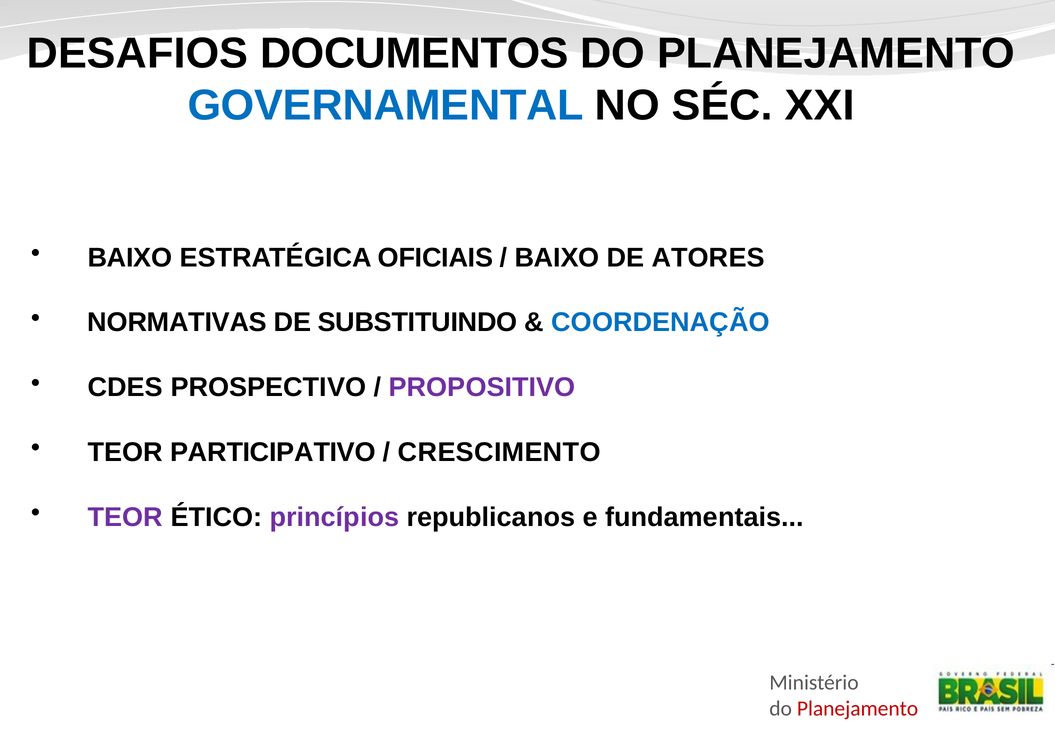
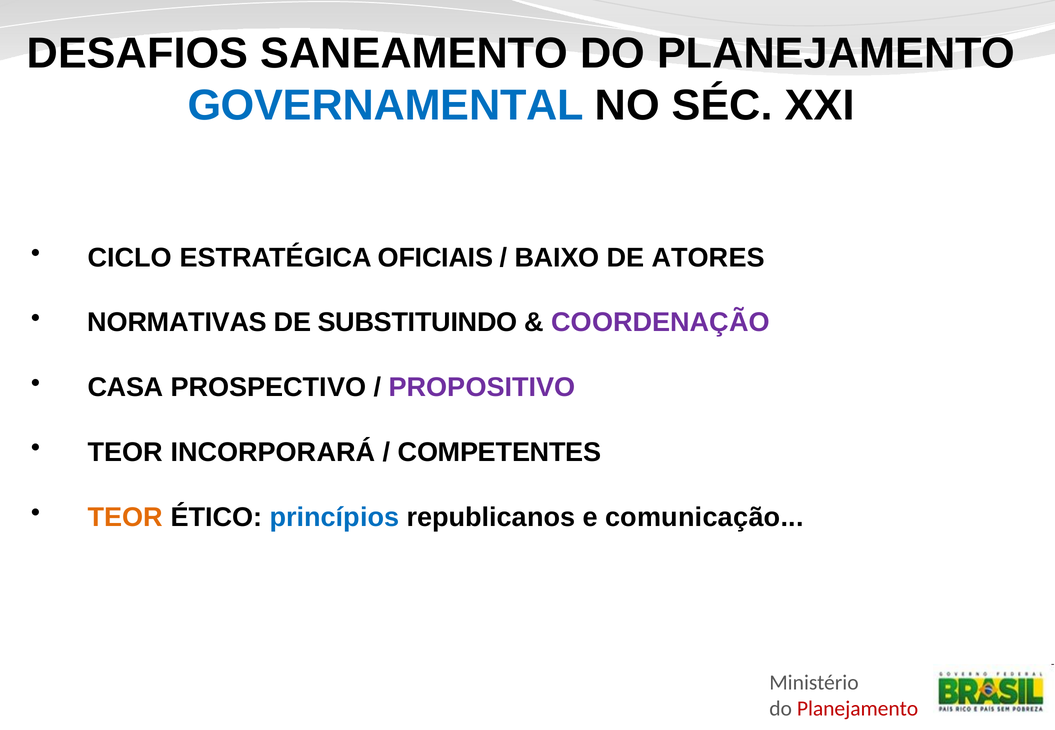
DOCUMENTOS: DOCUMENTOS -> SANEAMENTO
BAIXO at (130, 258): BAIXO -> CICLO
COORDENAÇÃO colour: blue -> purple
CDES: CDES -> CASA
PARTICIPATIVO: PARTICIPATIVO -> INCORPORARÁ
CRESCIMENTO: CRESCIMENTO -> COMPETENTES
TEOR at (125, 518) colour: purple -> orange
princípios colour: purple -> blue
fundamentais: fundamentais -> comunicação
